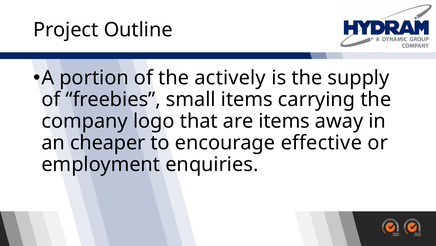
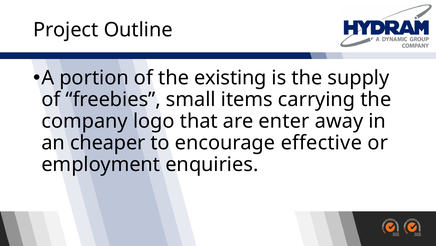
actively: actively -> existing
are items: items -> enter
